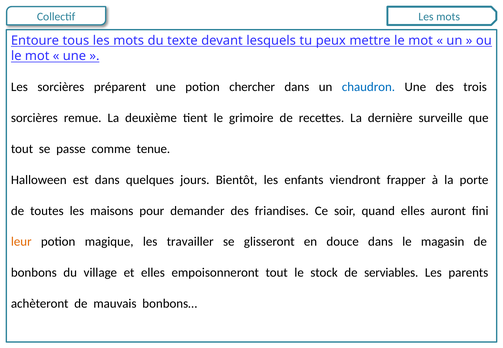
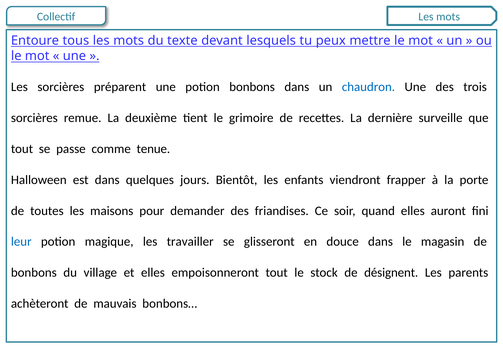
potion chercher: chercher -> bonbons
leur colour: orange -> blue
serviables: serviables -> désignent
